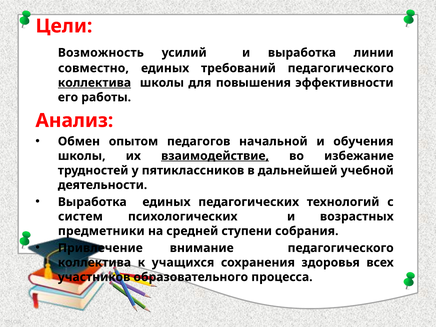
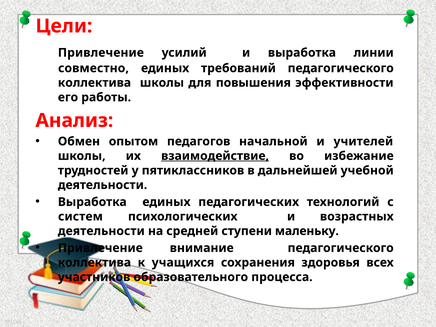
Возможность at (101, 53): Возможность -> Привлечение
коллектива at (94, 83) underline: present -> none
обучения: обучения -> учителей
предметники at (101, 231): предметники -> деятельности
собрания: собрания -> маленьку
